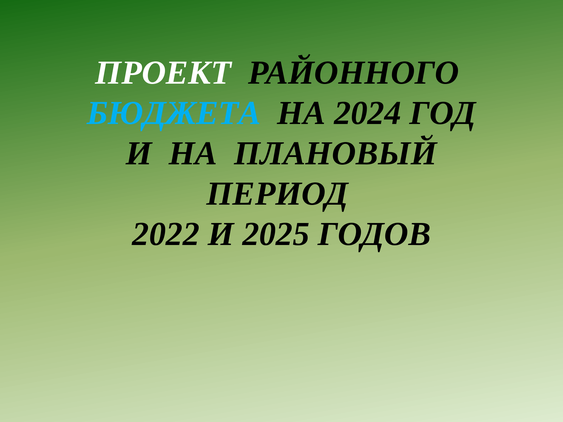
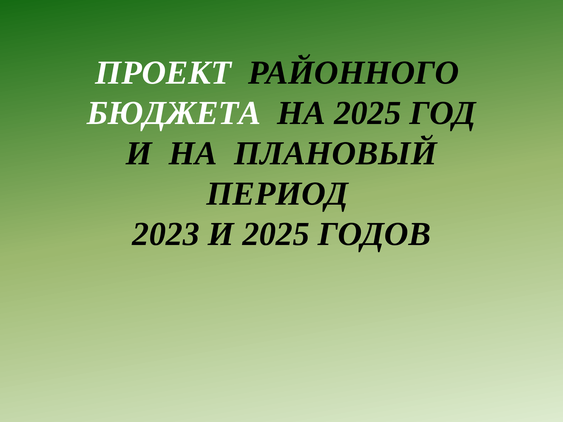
БЮДЖЕТА colour: light blue -> white
НА 2024: 2024 -> 2025
2022: 2022 -> 2023
